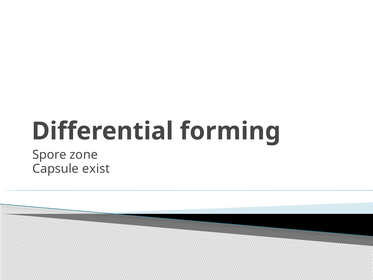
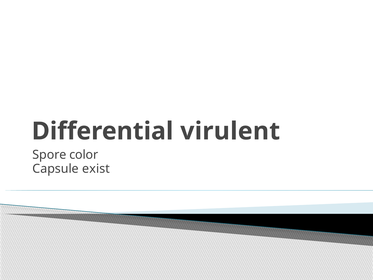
forming: forming -> virulent
zone: zone -> color
